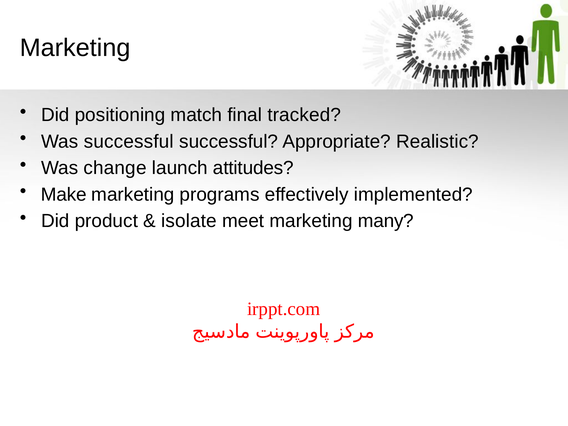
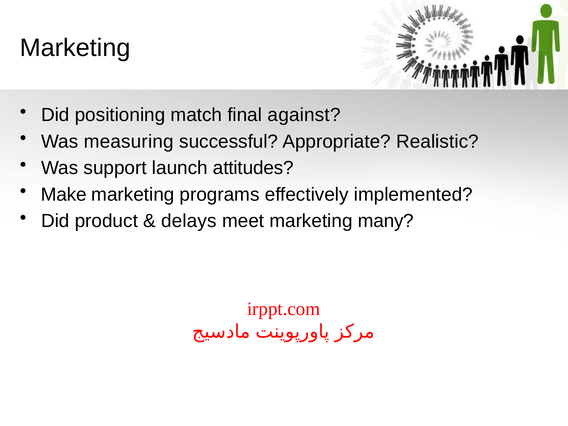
tracked: tracked -> against
Was successful: successful -> measuring
change: change -> support
isolate: isolate -> delays
